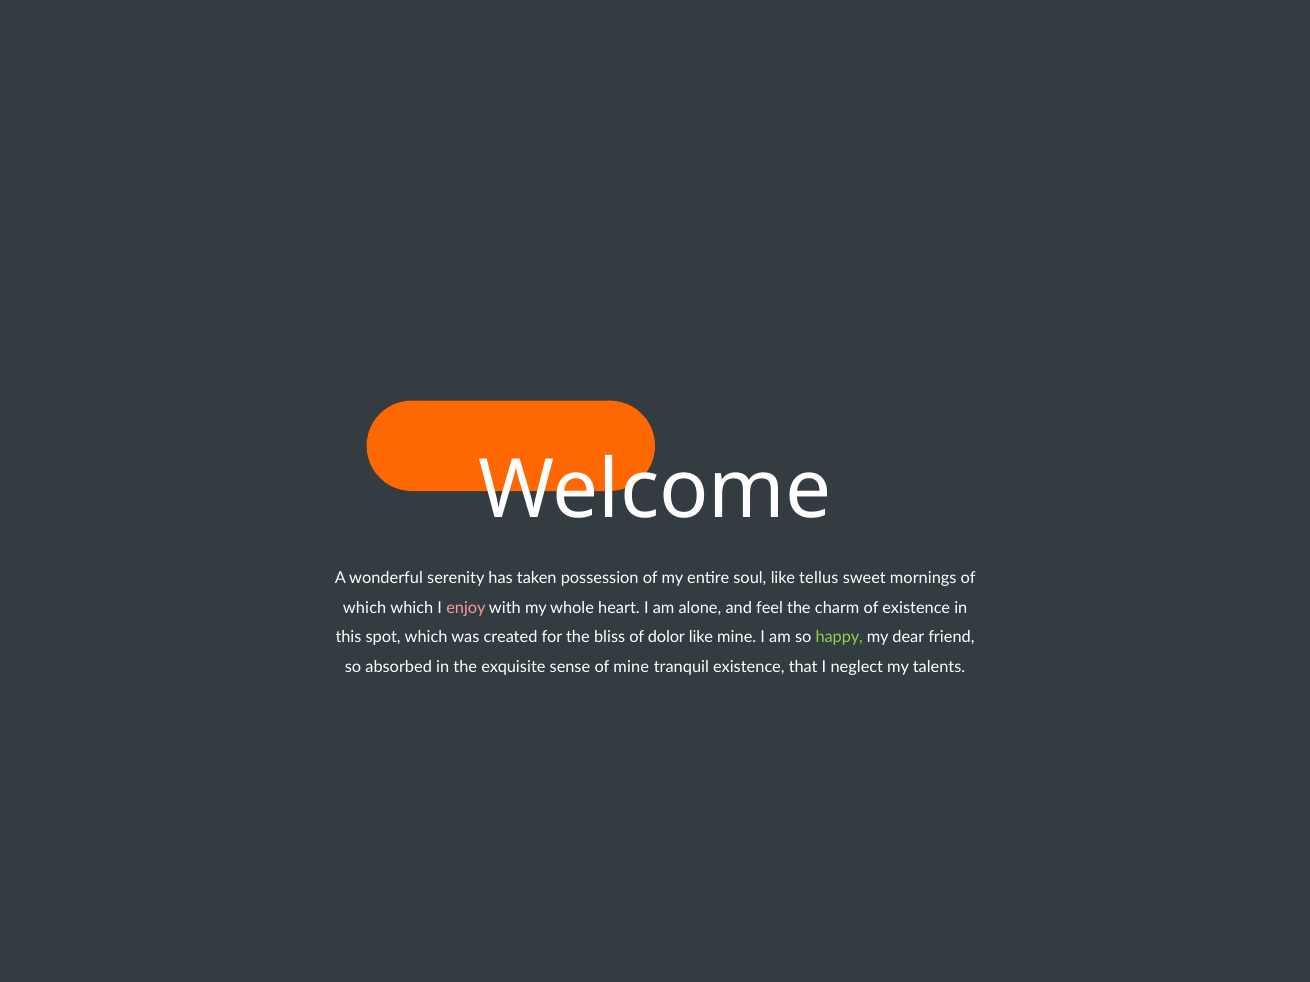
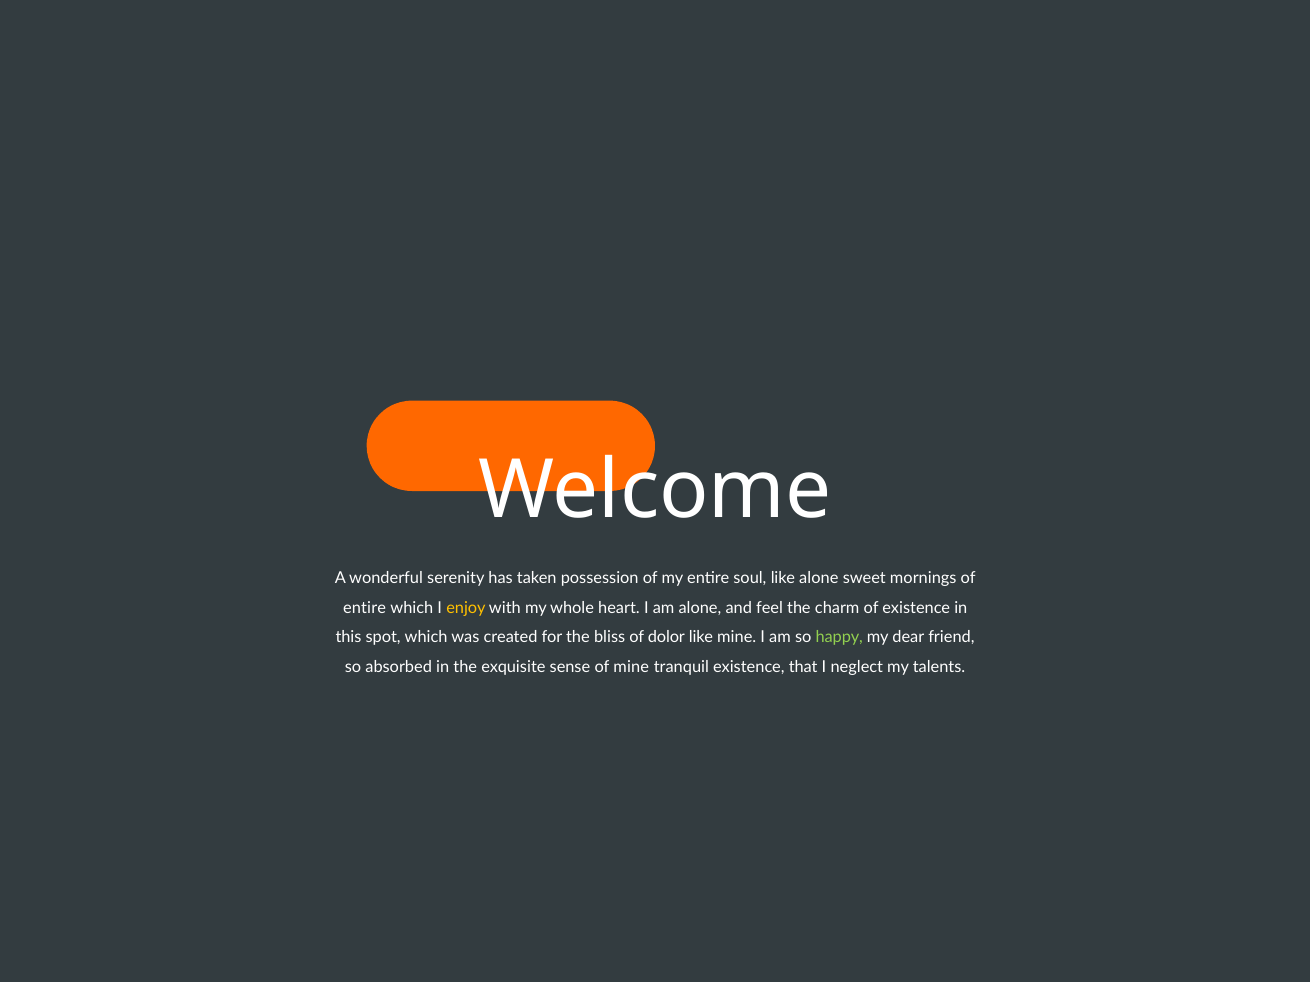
like tellus: tellus -> alone
which at (365, 608): which -> entire
enjoy colour: pink -> yellow
